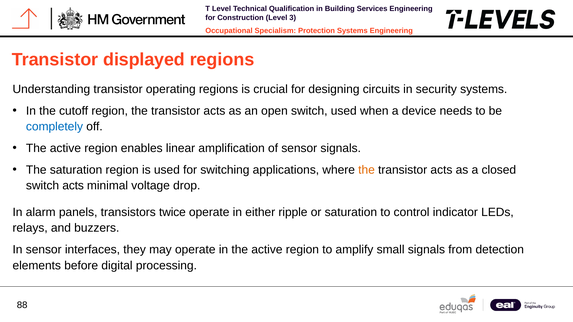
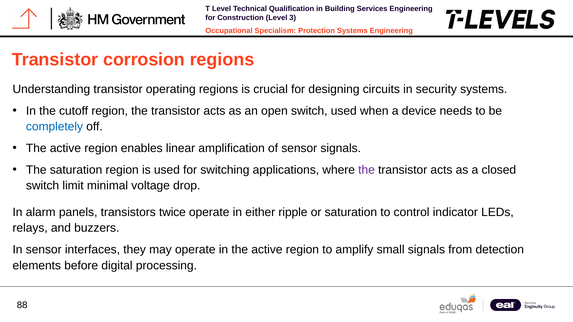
displayed: displayed -> corrosion
the at (367, 170) colour: orange -> purple
switch acts: acts -> limit
